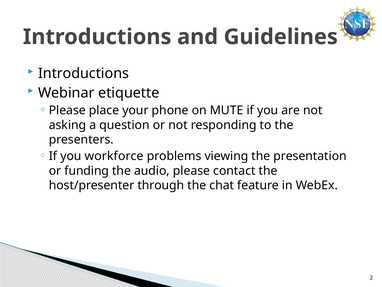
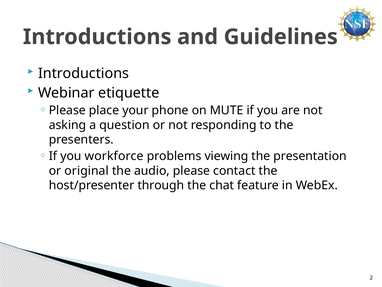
funding: funding -> original
